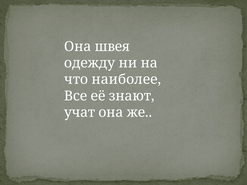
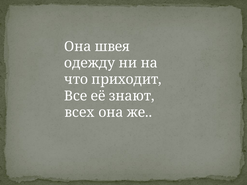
наиболее: наиболее -> приходит
учат: учат -> всех
